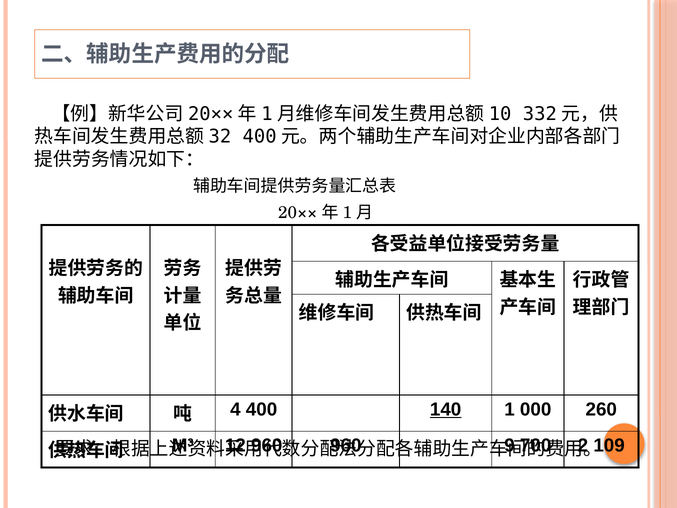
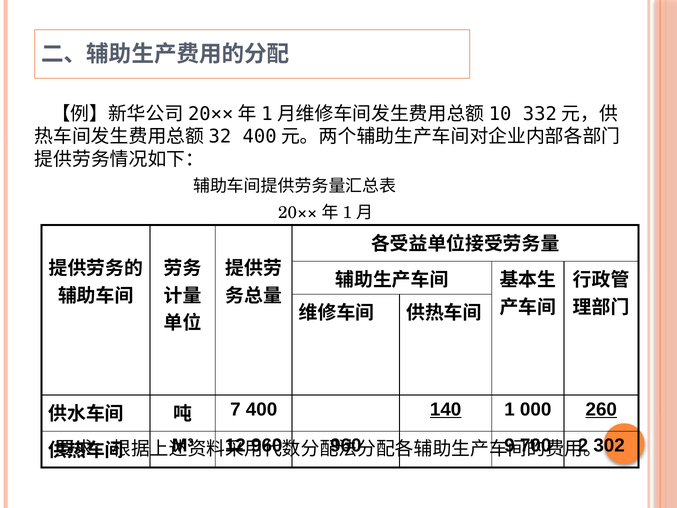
4: 4 -> 7
260 underline: none -> present
109: 109 -> 302
